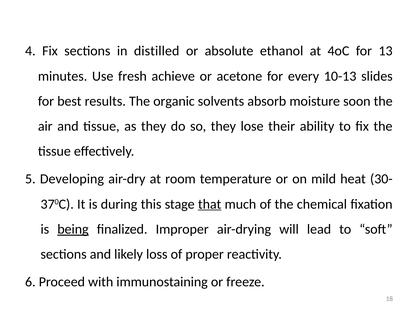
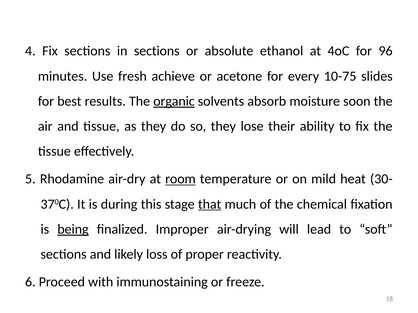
in distilled: distilled -> sections
13: 13 -> 96
10-13: 10-13 -> 10-75
organic underline: none -> present
Developing: Developing -> Rhodamine
room underline: none -> present
